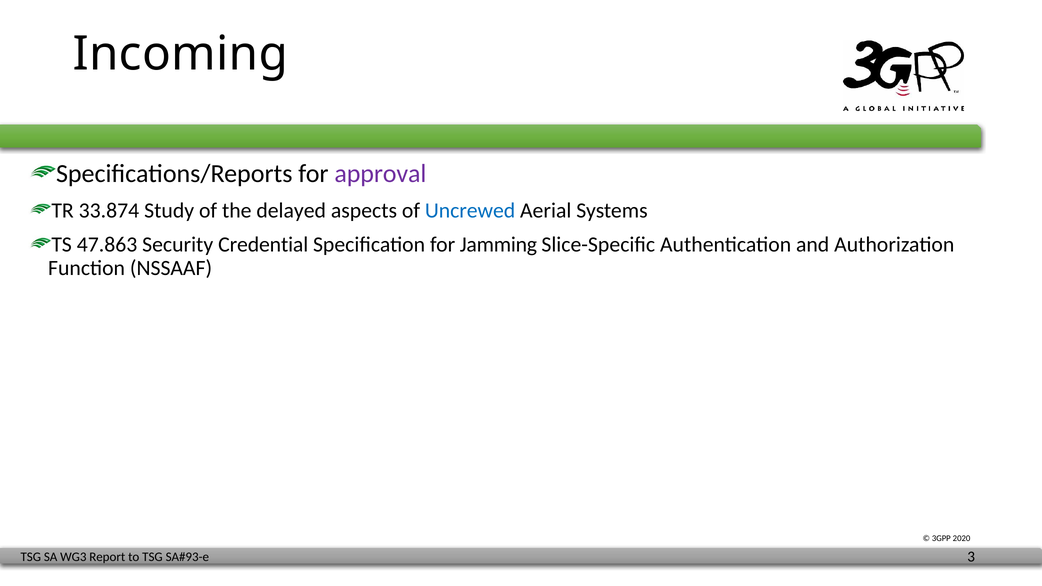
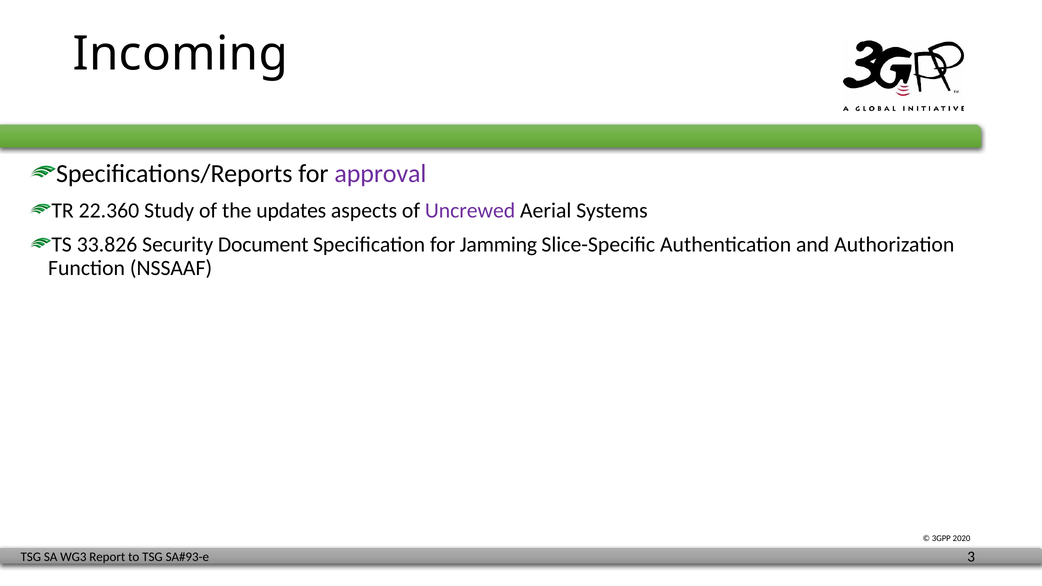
33.874: 33.874 -> 22.360
delayed: delayed -> updates
Uncrewed colour: blue -> purple
47.863: 47.863 -> 33.826
Credential: Credential -> Document
